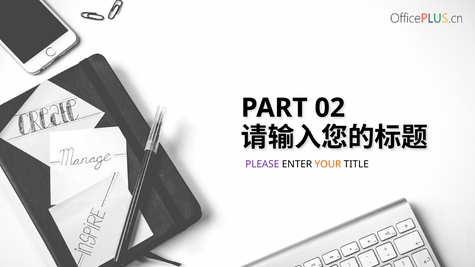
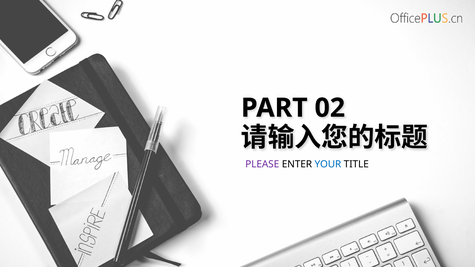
YOUR colour: orange -> blue
